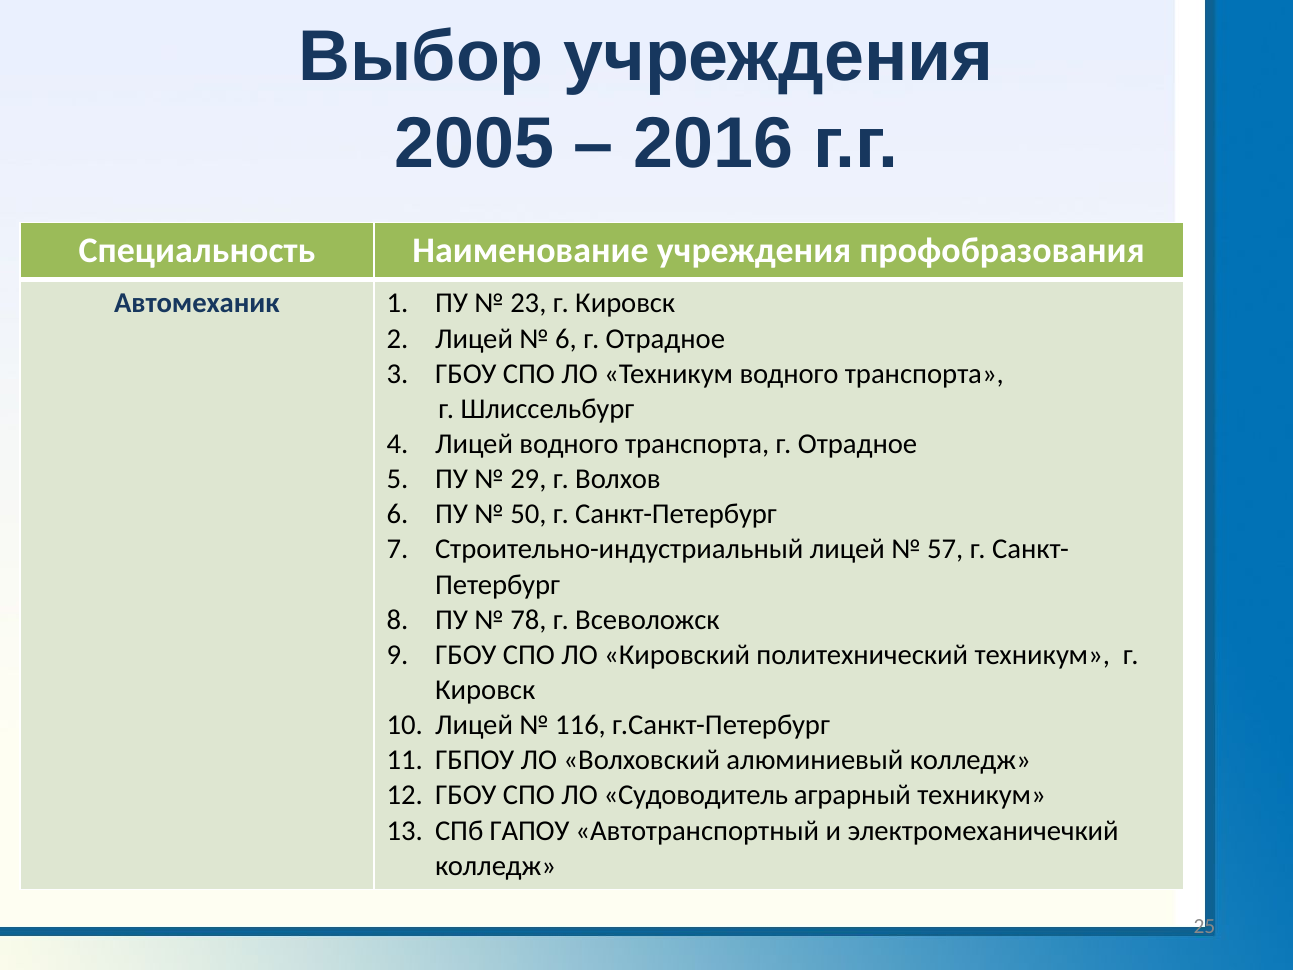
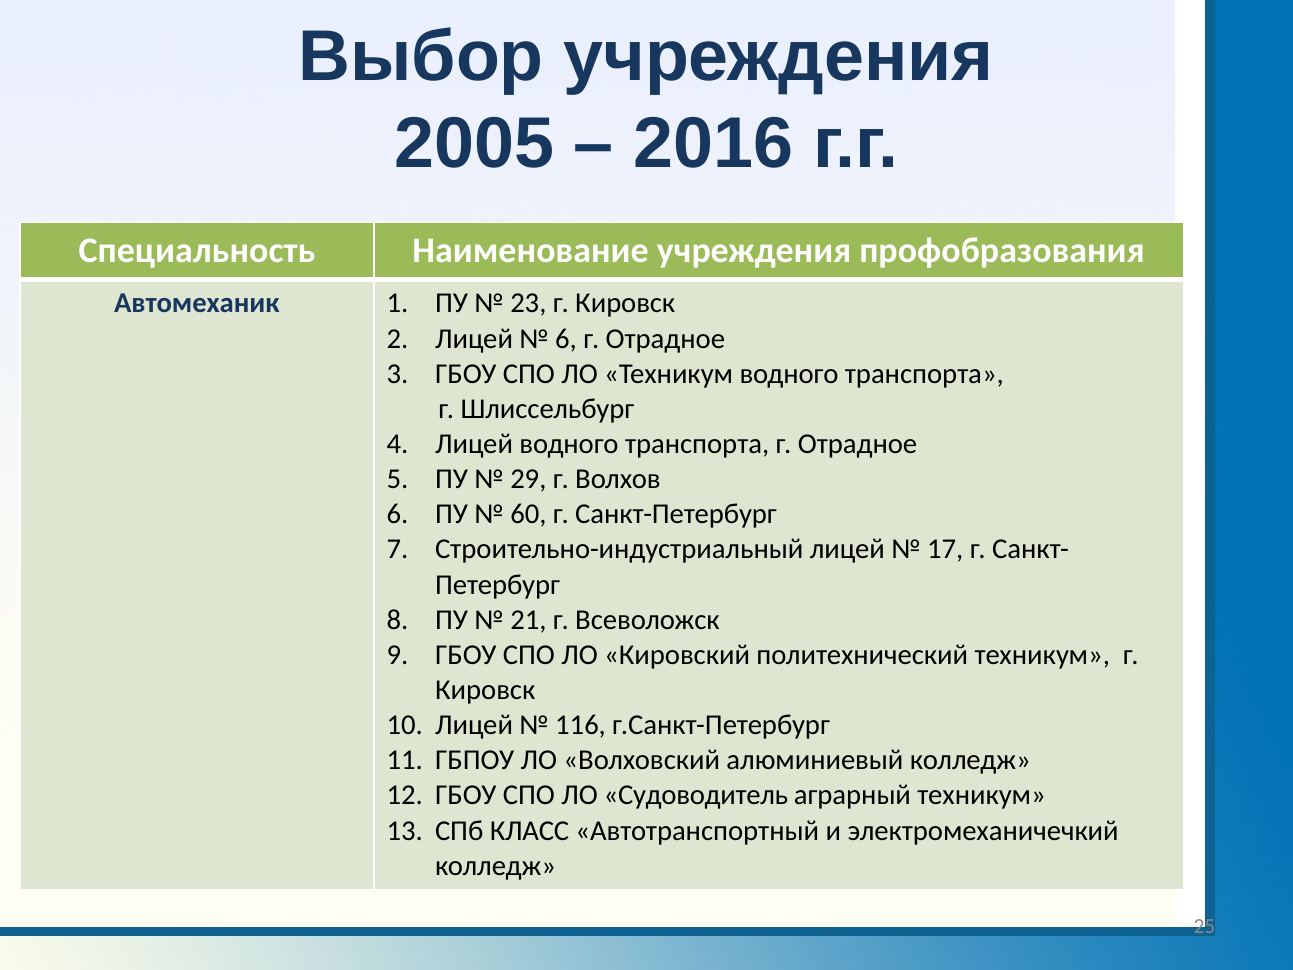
50: 50 -> 60
57: 57 -> 17
78: 78 -> 21
ГАПОУ: ГАПОУ -> КЛАСС
